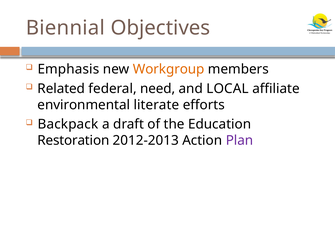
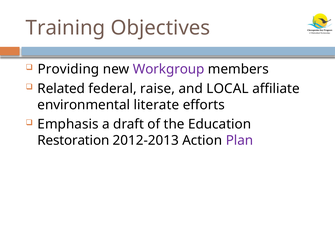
Biennial: Biennial -> Training
Emphasis: Emphasis -> Providing
Workgroup colour: orange -> purple
need: need -> raise
Backpack: Backpack -> Emphasis
